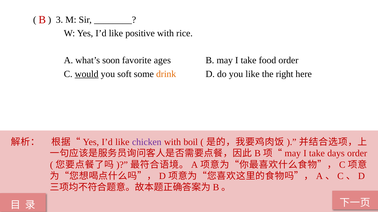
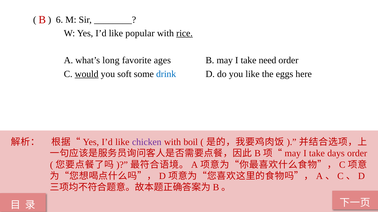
3: 3 -> 6
positive: positive -> popular
rice underline: none -> present
soon: soon -> long
food: food -> need
drink colour: orange -> blue
right: right -> eggs
